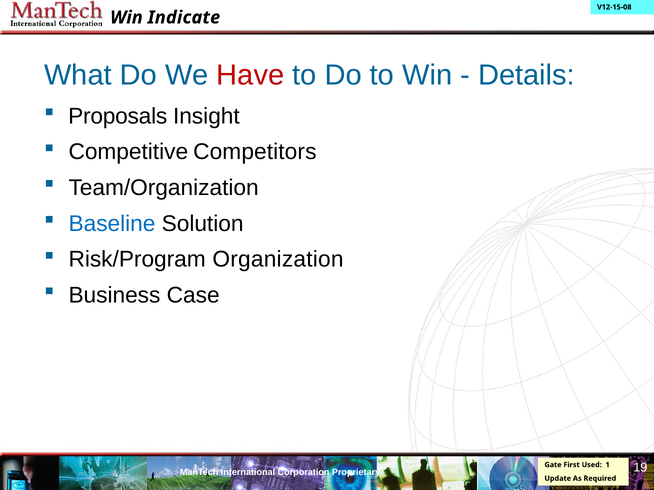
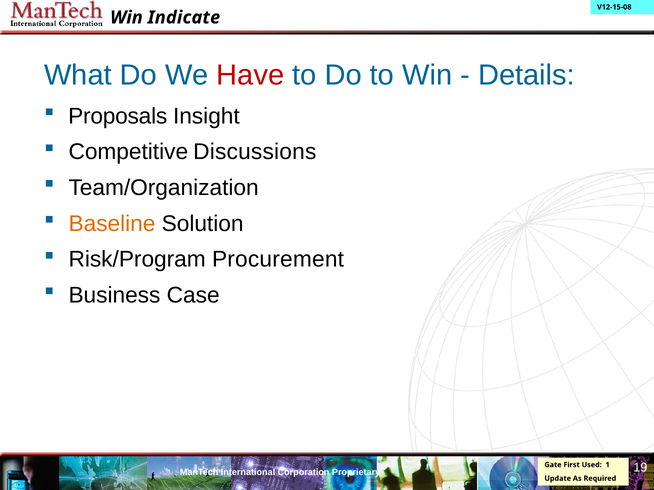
Competitors: Competitors -> Discussions
Baseline colour: blue -> orange
Organization: Organization -> Procurement
